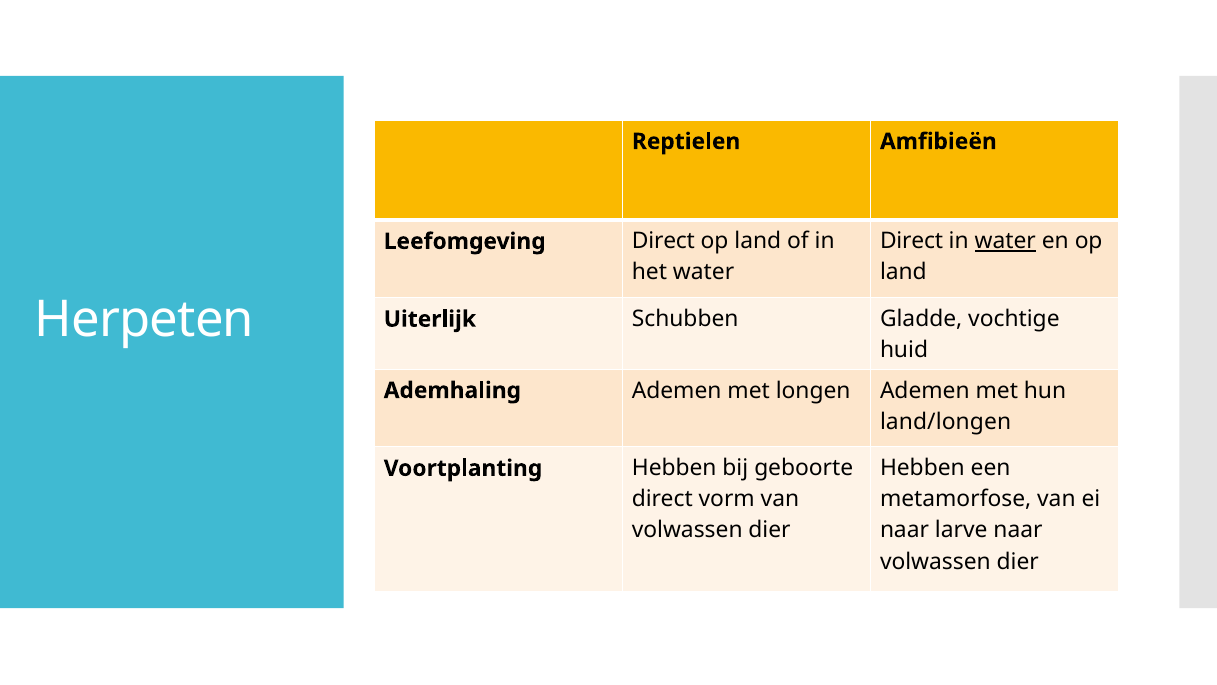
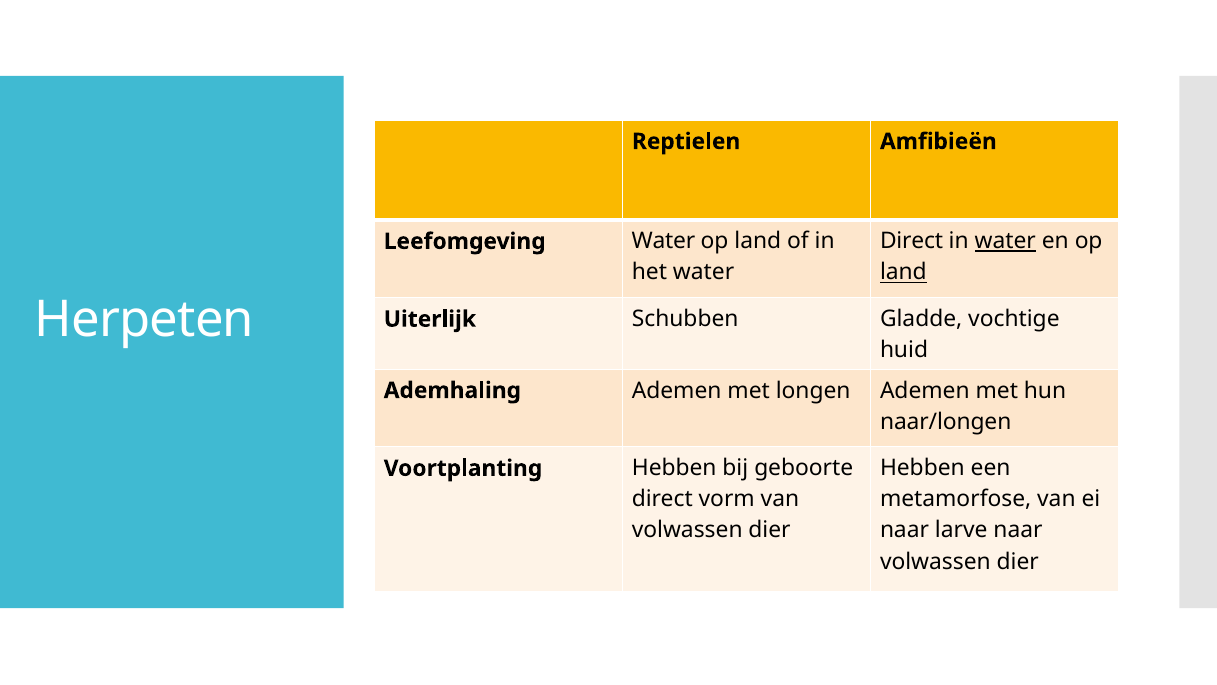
Leefomgeving Direct: Direct -> Water
land at (903, 272) underline: none -> present
land/longen: land/longen -> naar/longen
